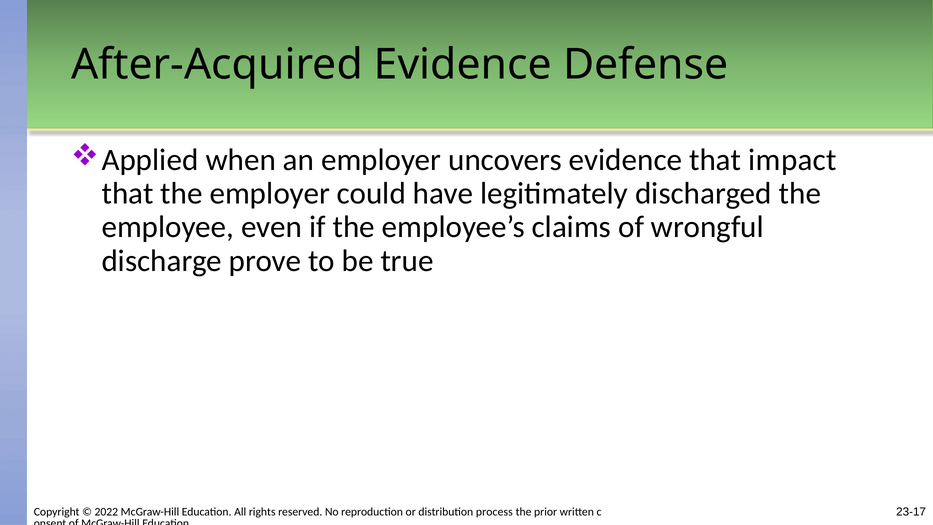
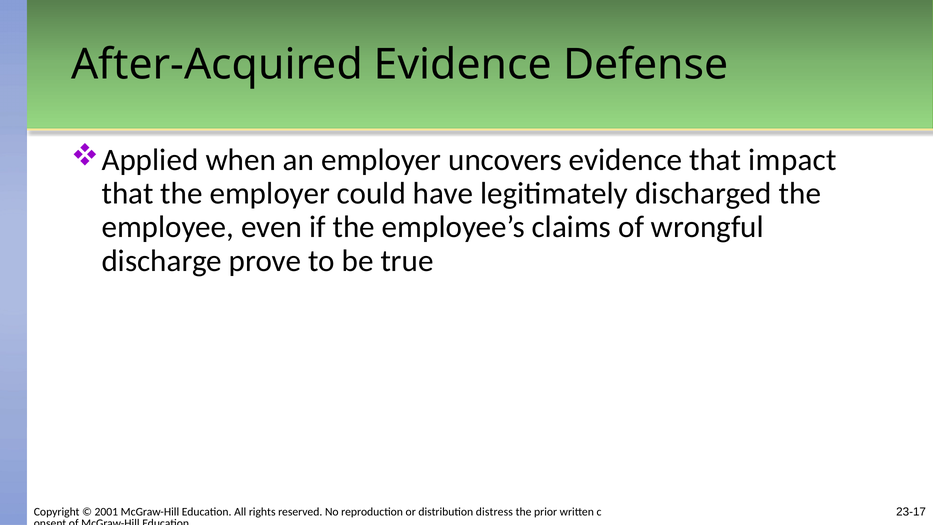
2022: 2022 -> 2001
process: process -> distress
